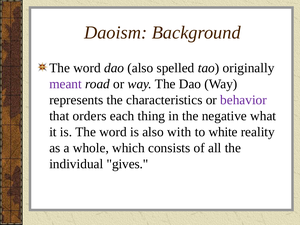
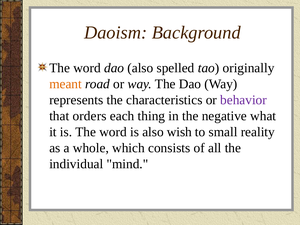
meant colour: purple -> orange
with: with -> wish
white: white -> small
gives: gives -> mind
